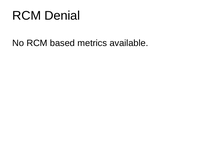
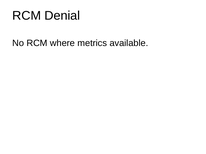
based: based -> where
